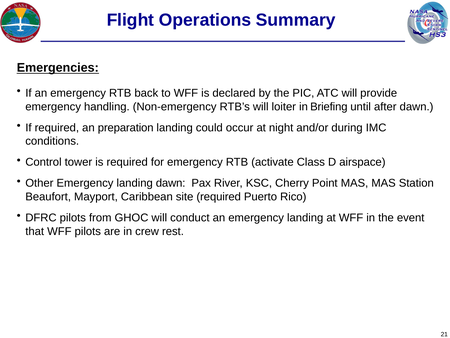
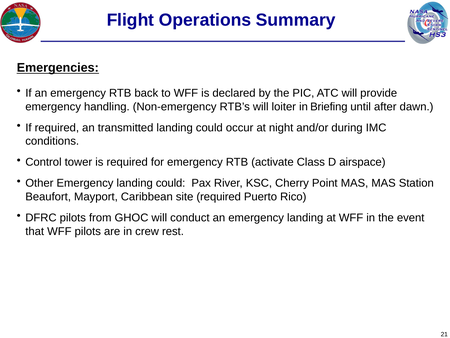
preparation: preparation -> transmitted
Emergency landing dawn: dawn -> could
